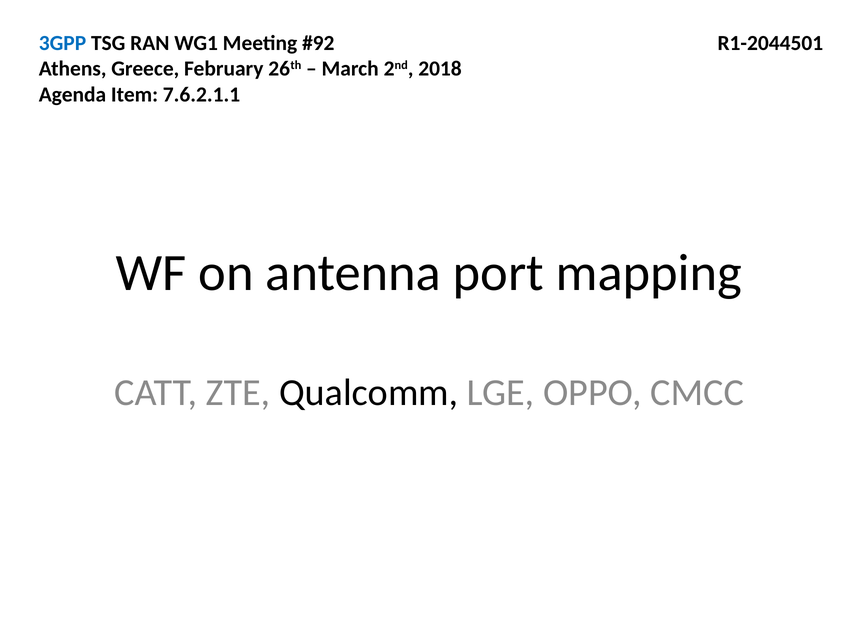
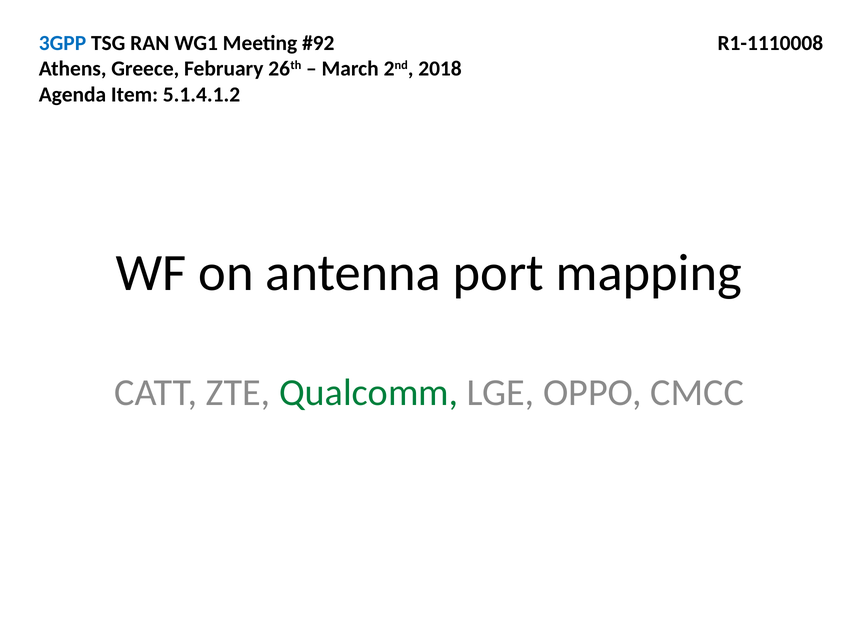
R1-2044501: R1-2044501 -> R1-1110008
7.6.2.1.1: 7.6.2.1.1 -> 5.1.4.1.2
Qualcomm colour: black -> green
